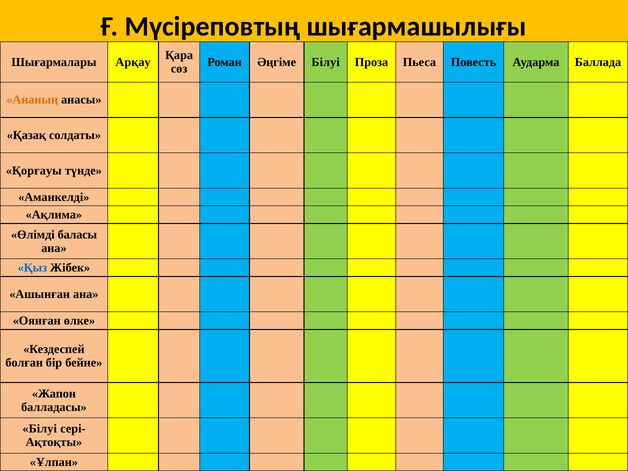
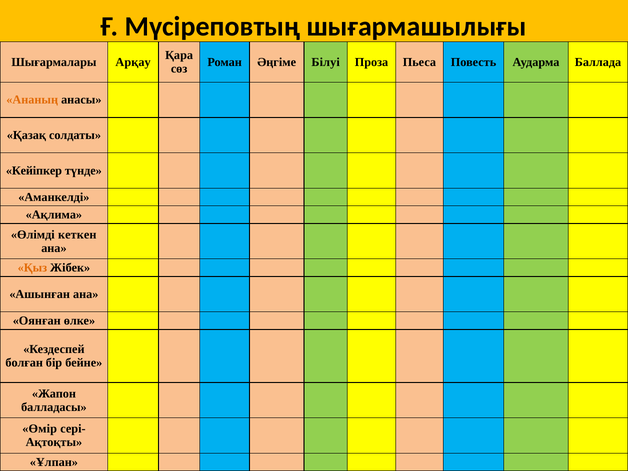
Қорғауы: Қорғауы -> Кейіпкер
баласы: баласы -> кеткен
Қыз colour: blue -> orange
Білуі at (40, 429): Білуі -> Өмір
